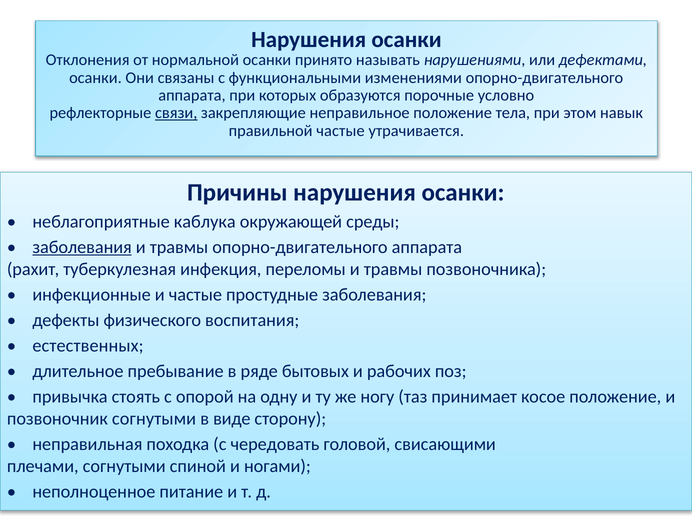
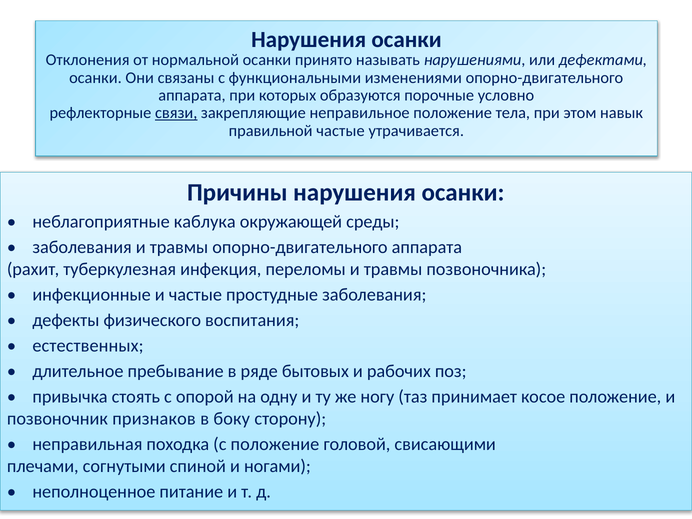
заболевания at (82, 247) underline: present -> none
позвоночник согнутыми: согнутыми -> признаков
виде: виде -> боку
с чередовать: чередовать -> положение
